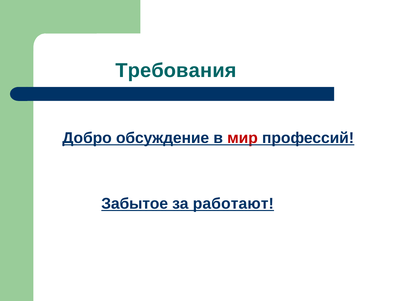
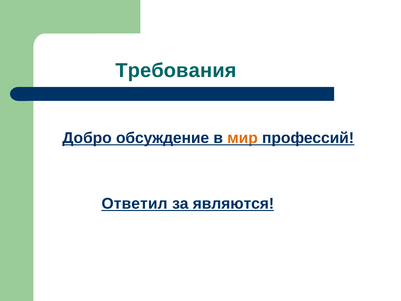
мир colour: red -> orange
Забытое: Забытое -> Ответил
работают: работают -> являются
